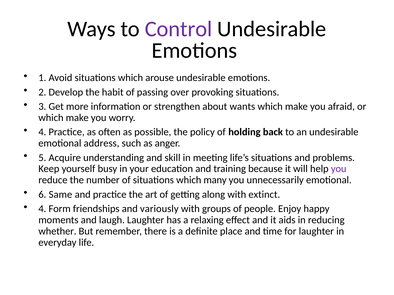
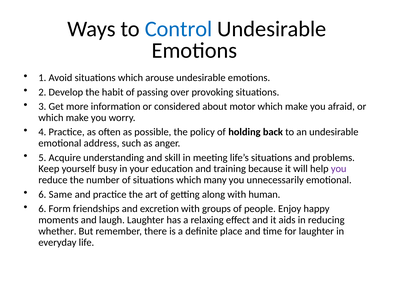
Control colour: purple -> blue
strengthen: strengthen -> considered
wants: wants -> motor
extinct: extinct -> human
4 at (42, 209): 4 -> 6
variously: variously -> excretion
